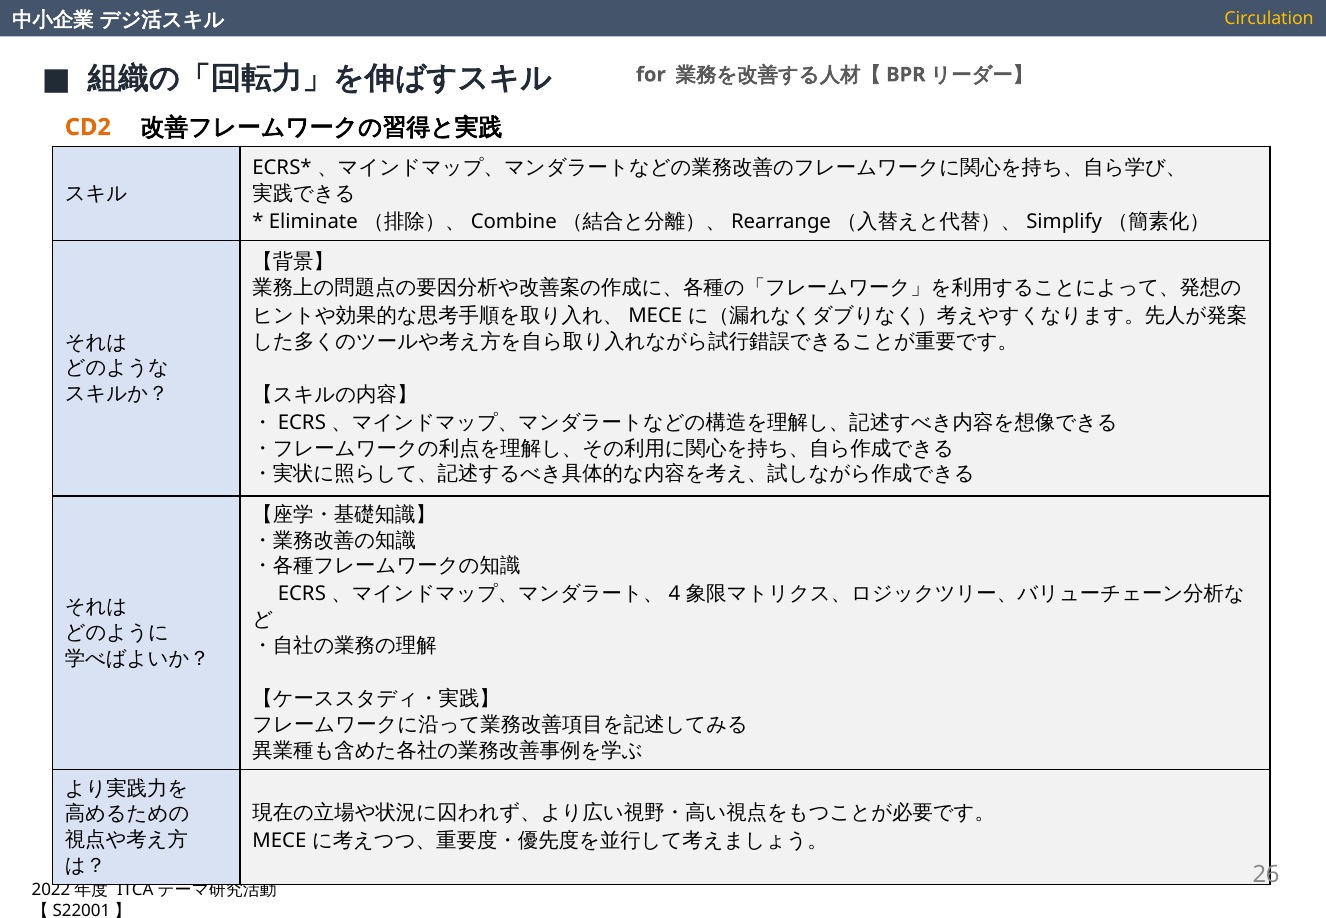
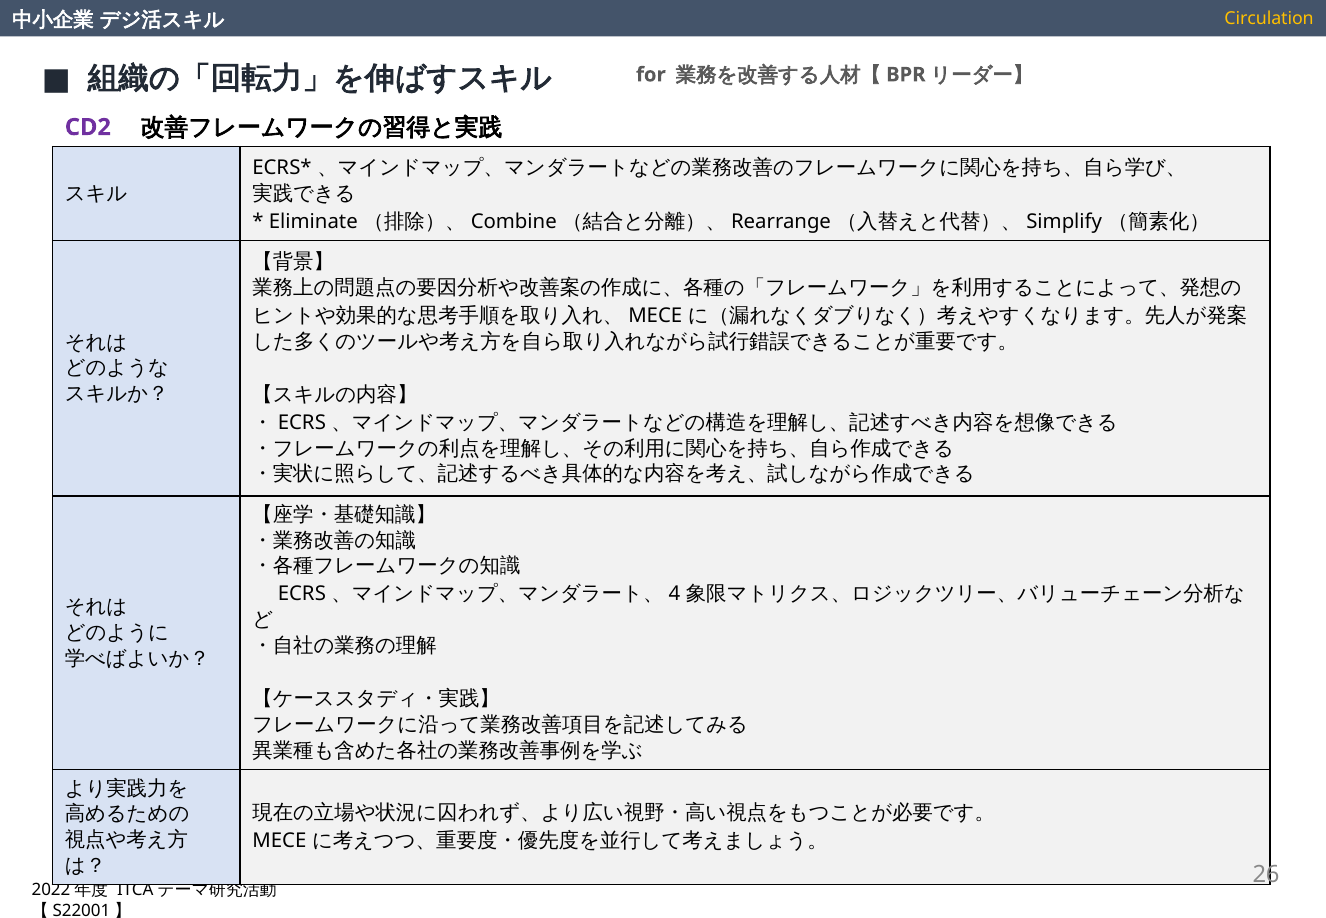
CD2 colour: orange -> purple
